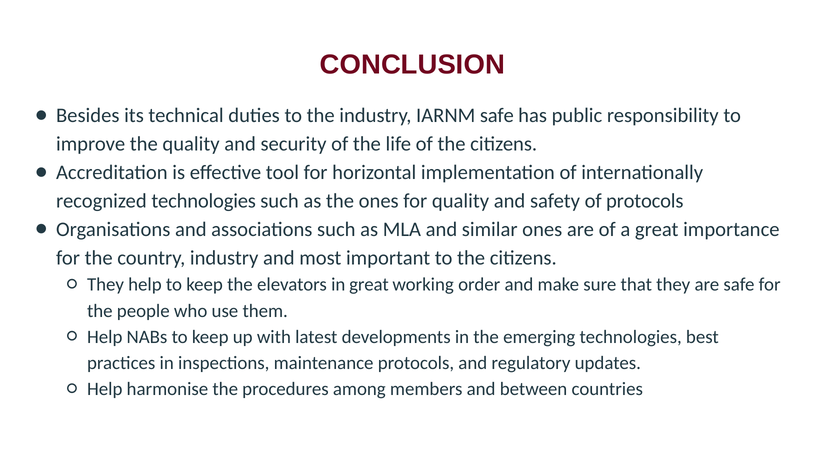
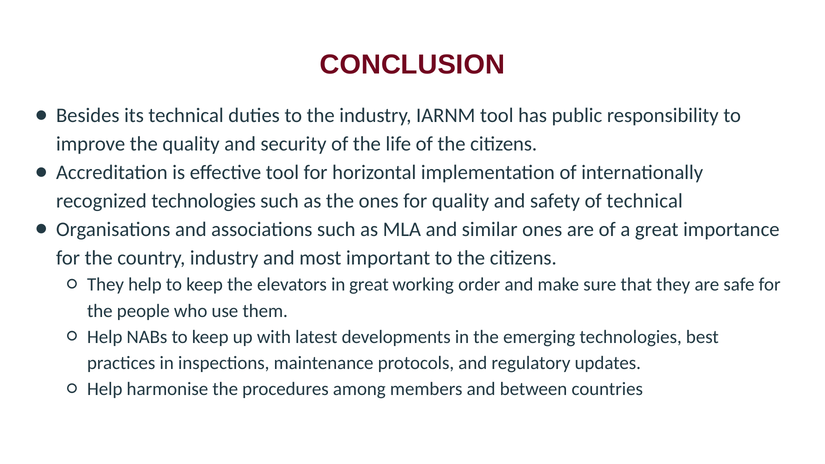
IARNM safe: safe -> tool
of protocols: protocols -> technical
